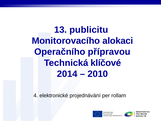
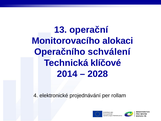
publicitu: publicitu -> operační
přípravou: přípravou -> schválení
2010: 2010 -> 2028
